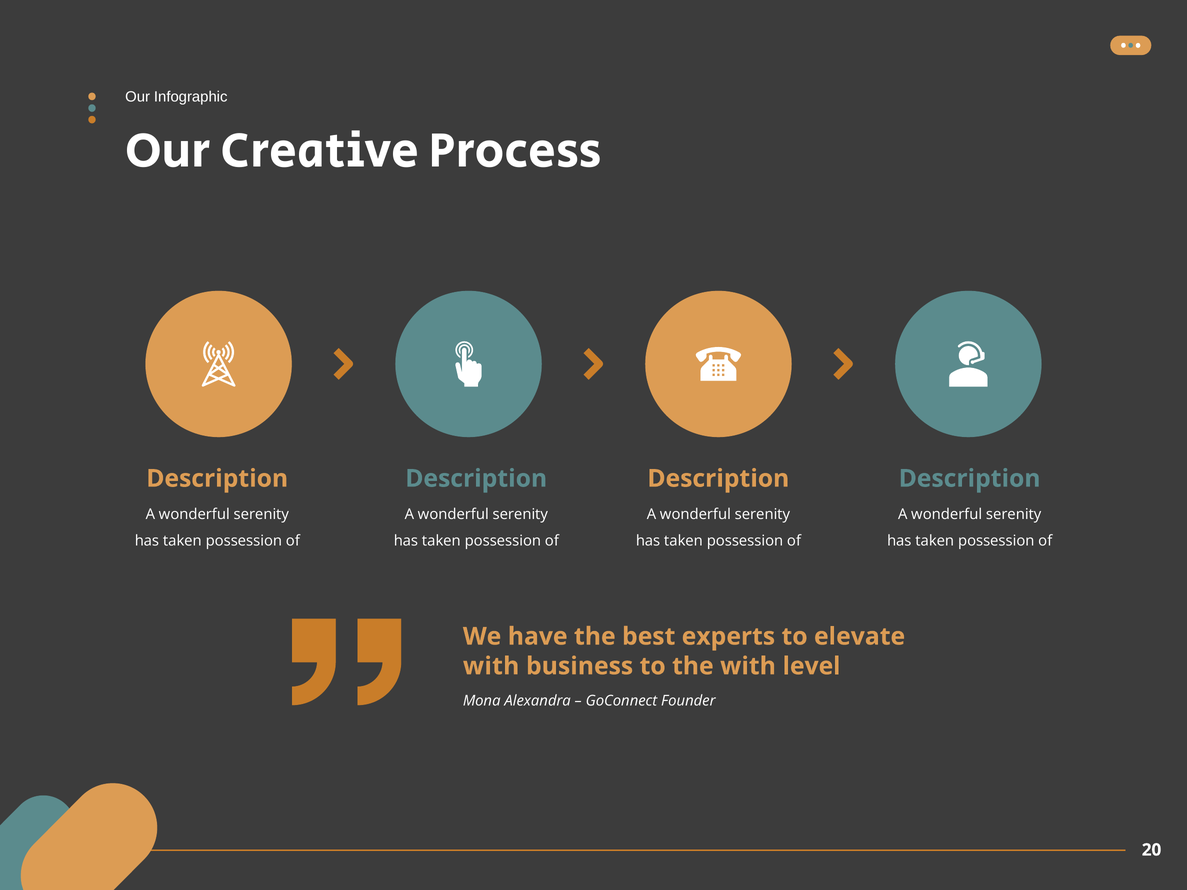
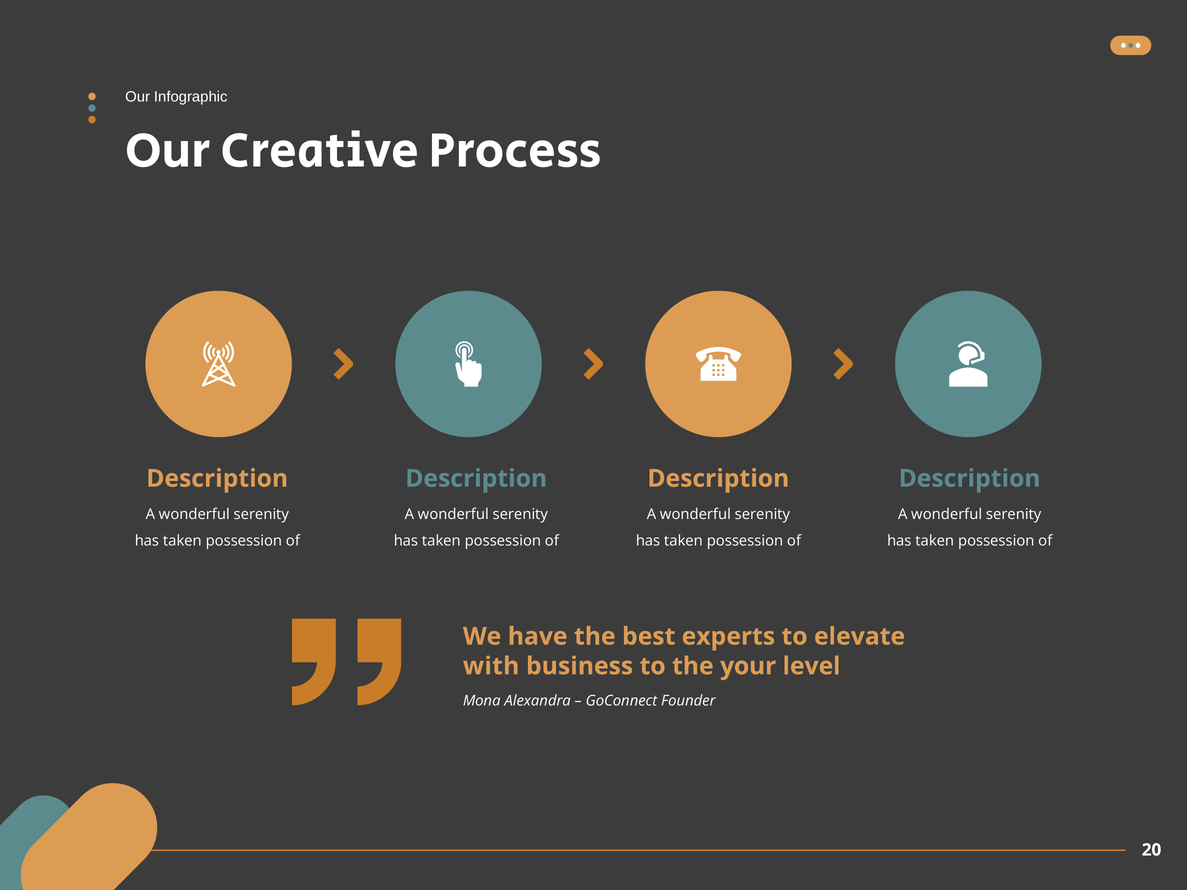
the with: with -> your
